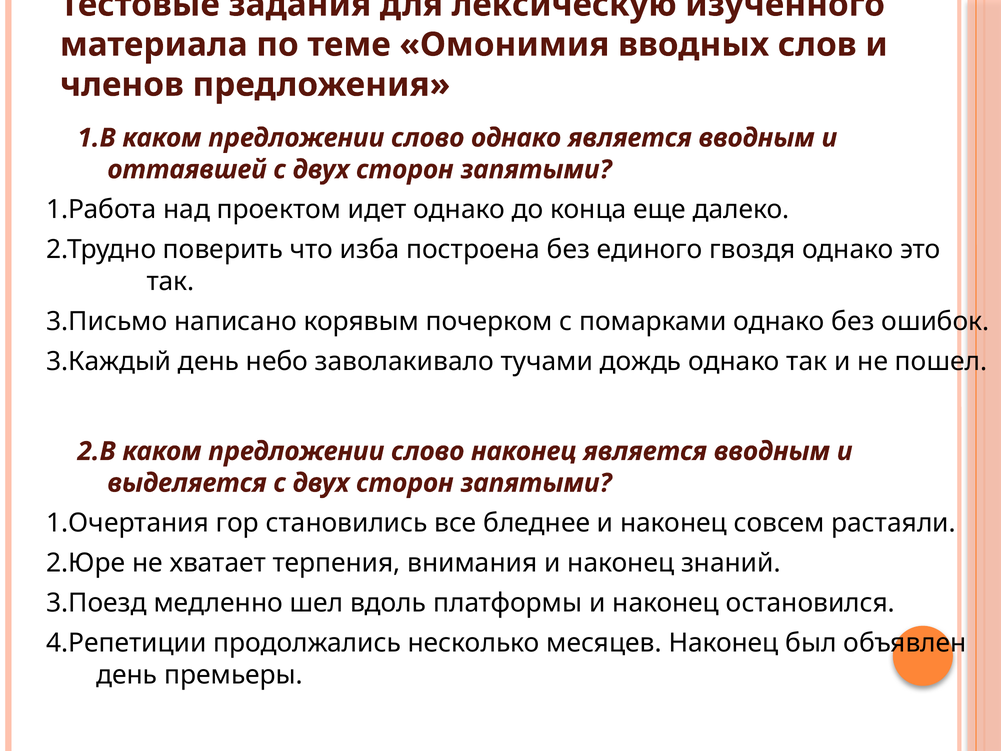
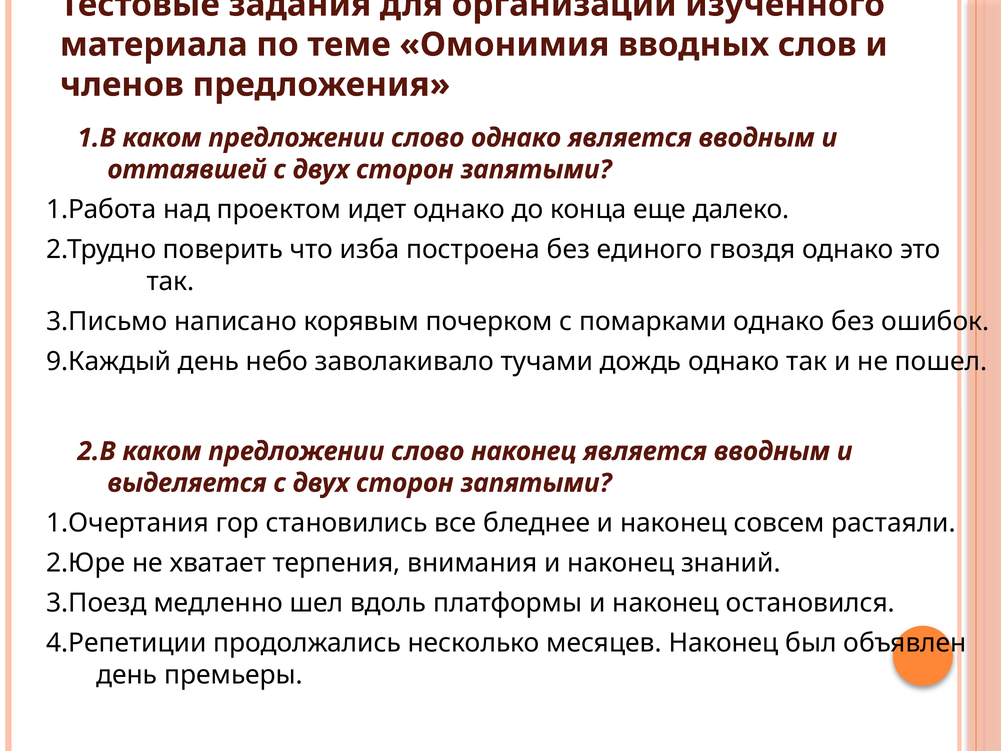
лексическую: лексическую -> организации
3.Каждый: 3.Каждый -> 9.Каждый
